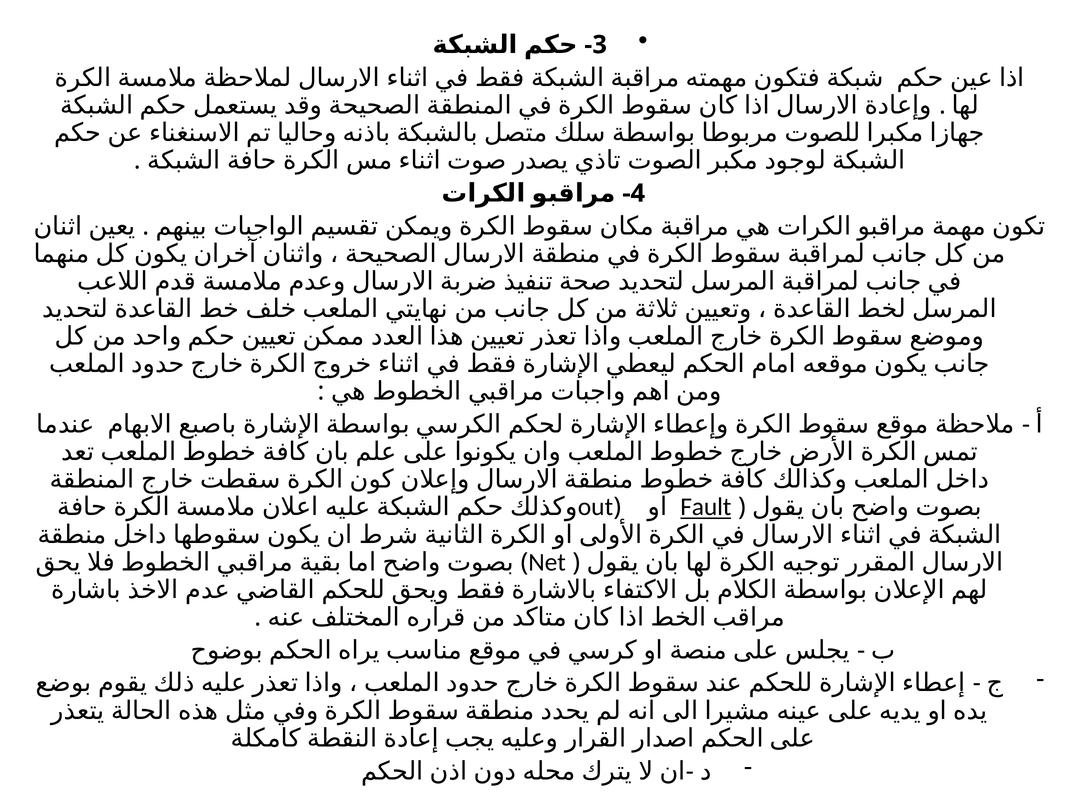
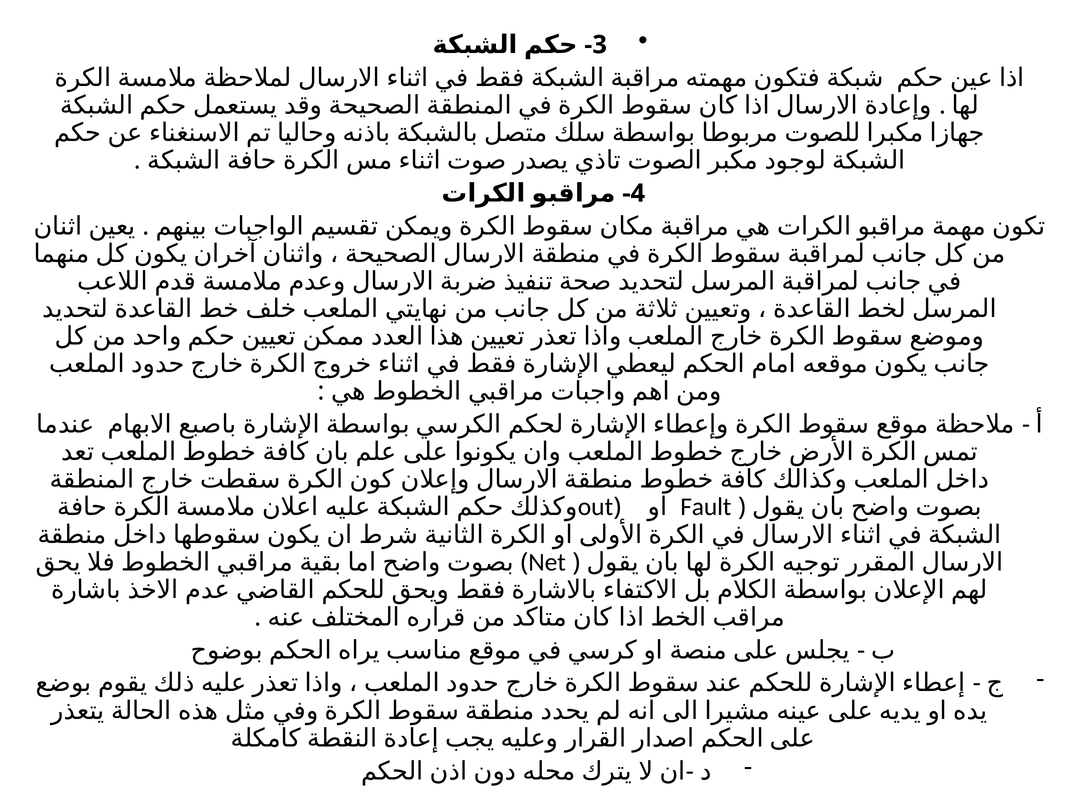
Fault underline: present -> none
